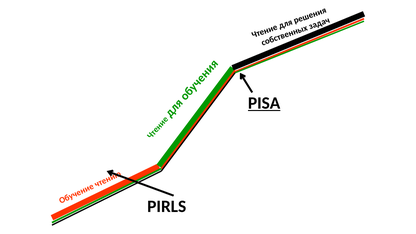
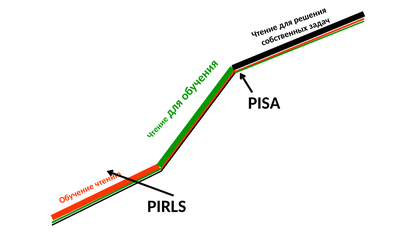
PISA underline: present -> none
